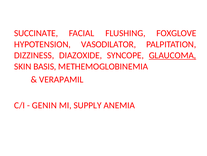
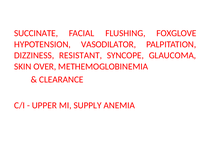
DIAZOXIDE: DIAZOXIDE -> RESISTANT
GLAUCOMA underline: present -> none
BASIS: BASIS -> OVER
VERAPAMIL: VERAPAMIL -> CLEARANCE
GENIN: GENIN -> UPPER
